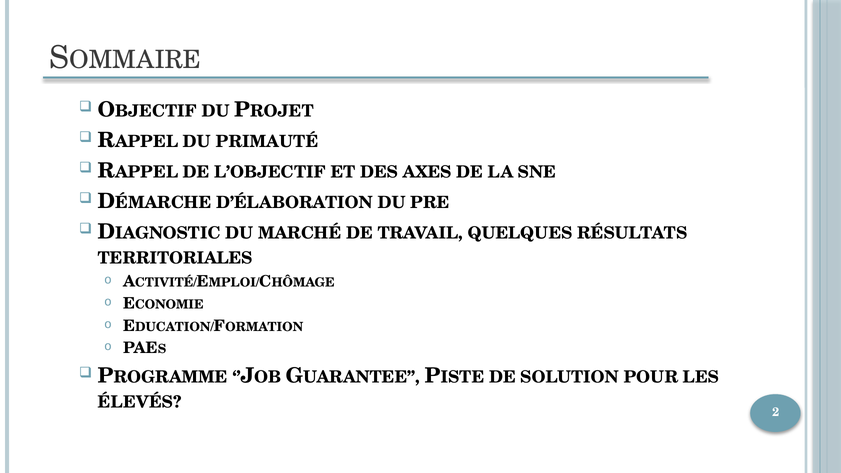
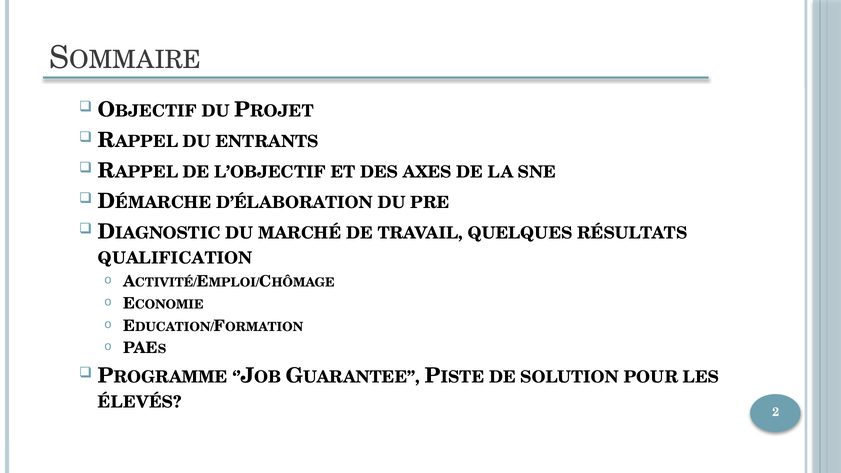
PRIMAUTÉ: PRIMAUTÉ -> ENTRANTS
TERRITORIALES: TERRITORIALES -> QUALIFICATION
